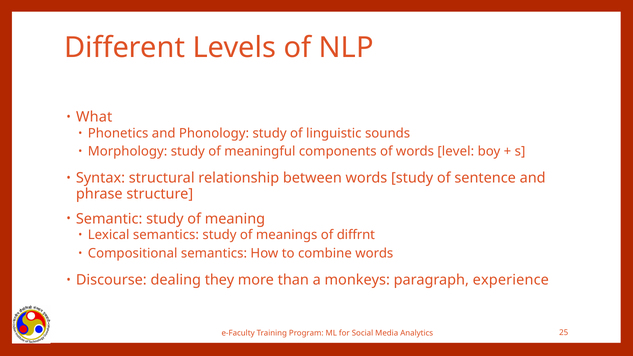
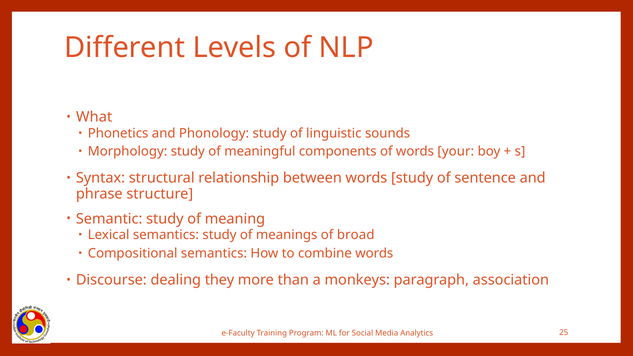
level: level -> your
diffrnt: diffrnt -> broad
experience: experience -> association
